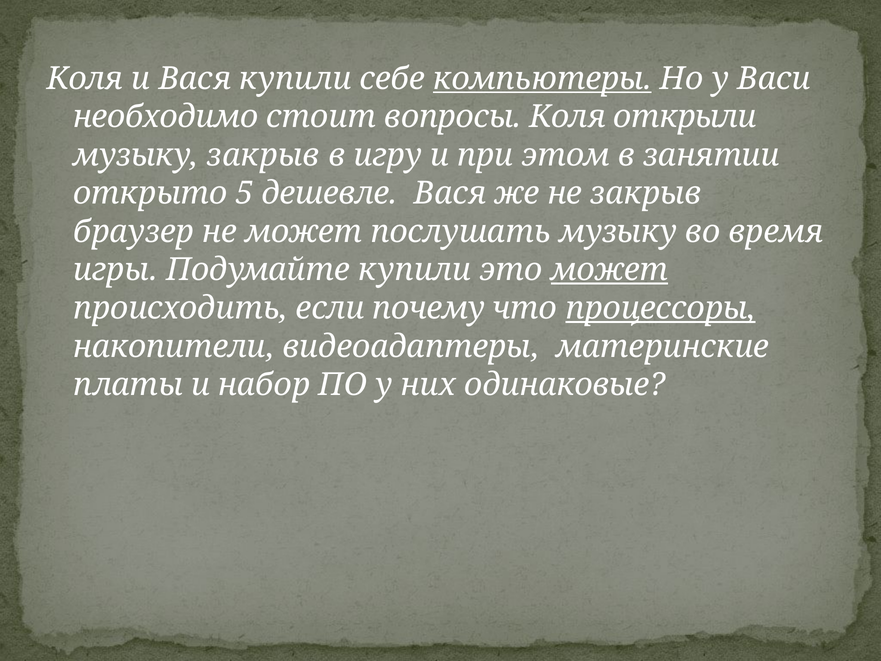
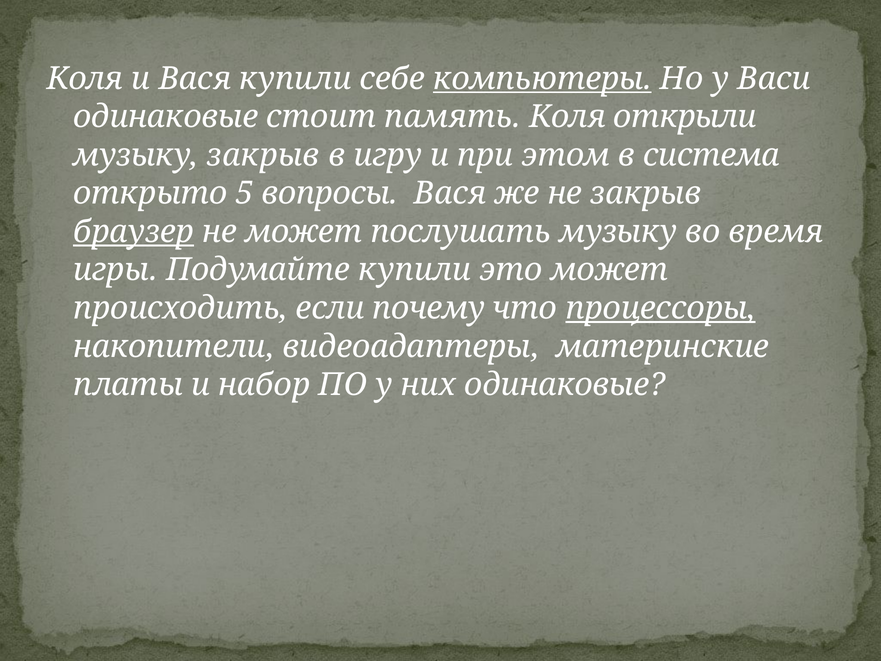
необходимо at (166, 117): необходимо -> одинаковые
вопросы: вопросы -> память
занятии: занятии -> система
дешевле: дешевле -> вопросы
браузер underline: none -> present
может at (610, 270) underline: present -> none
